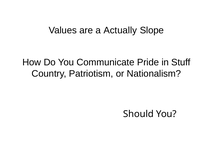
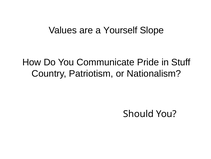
Actually: Actually -> Yourself
